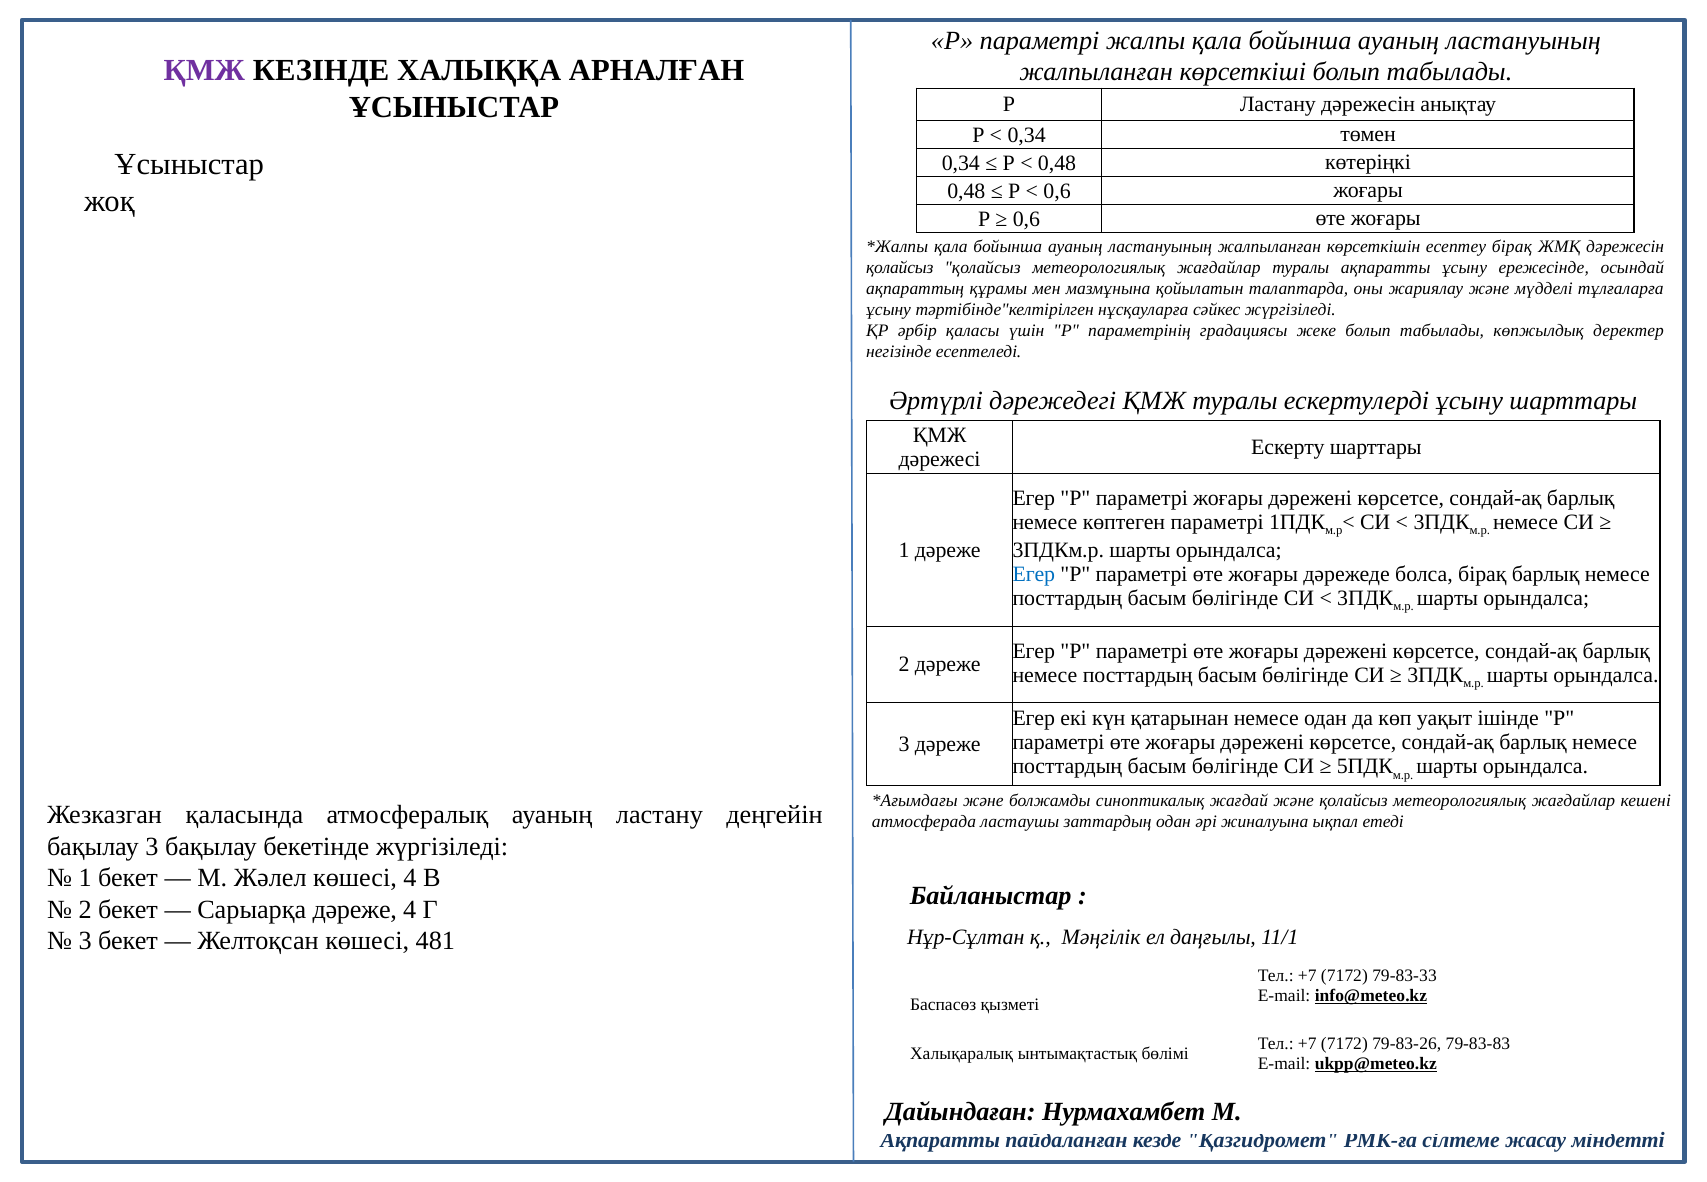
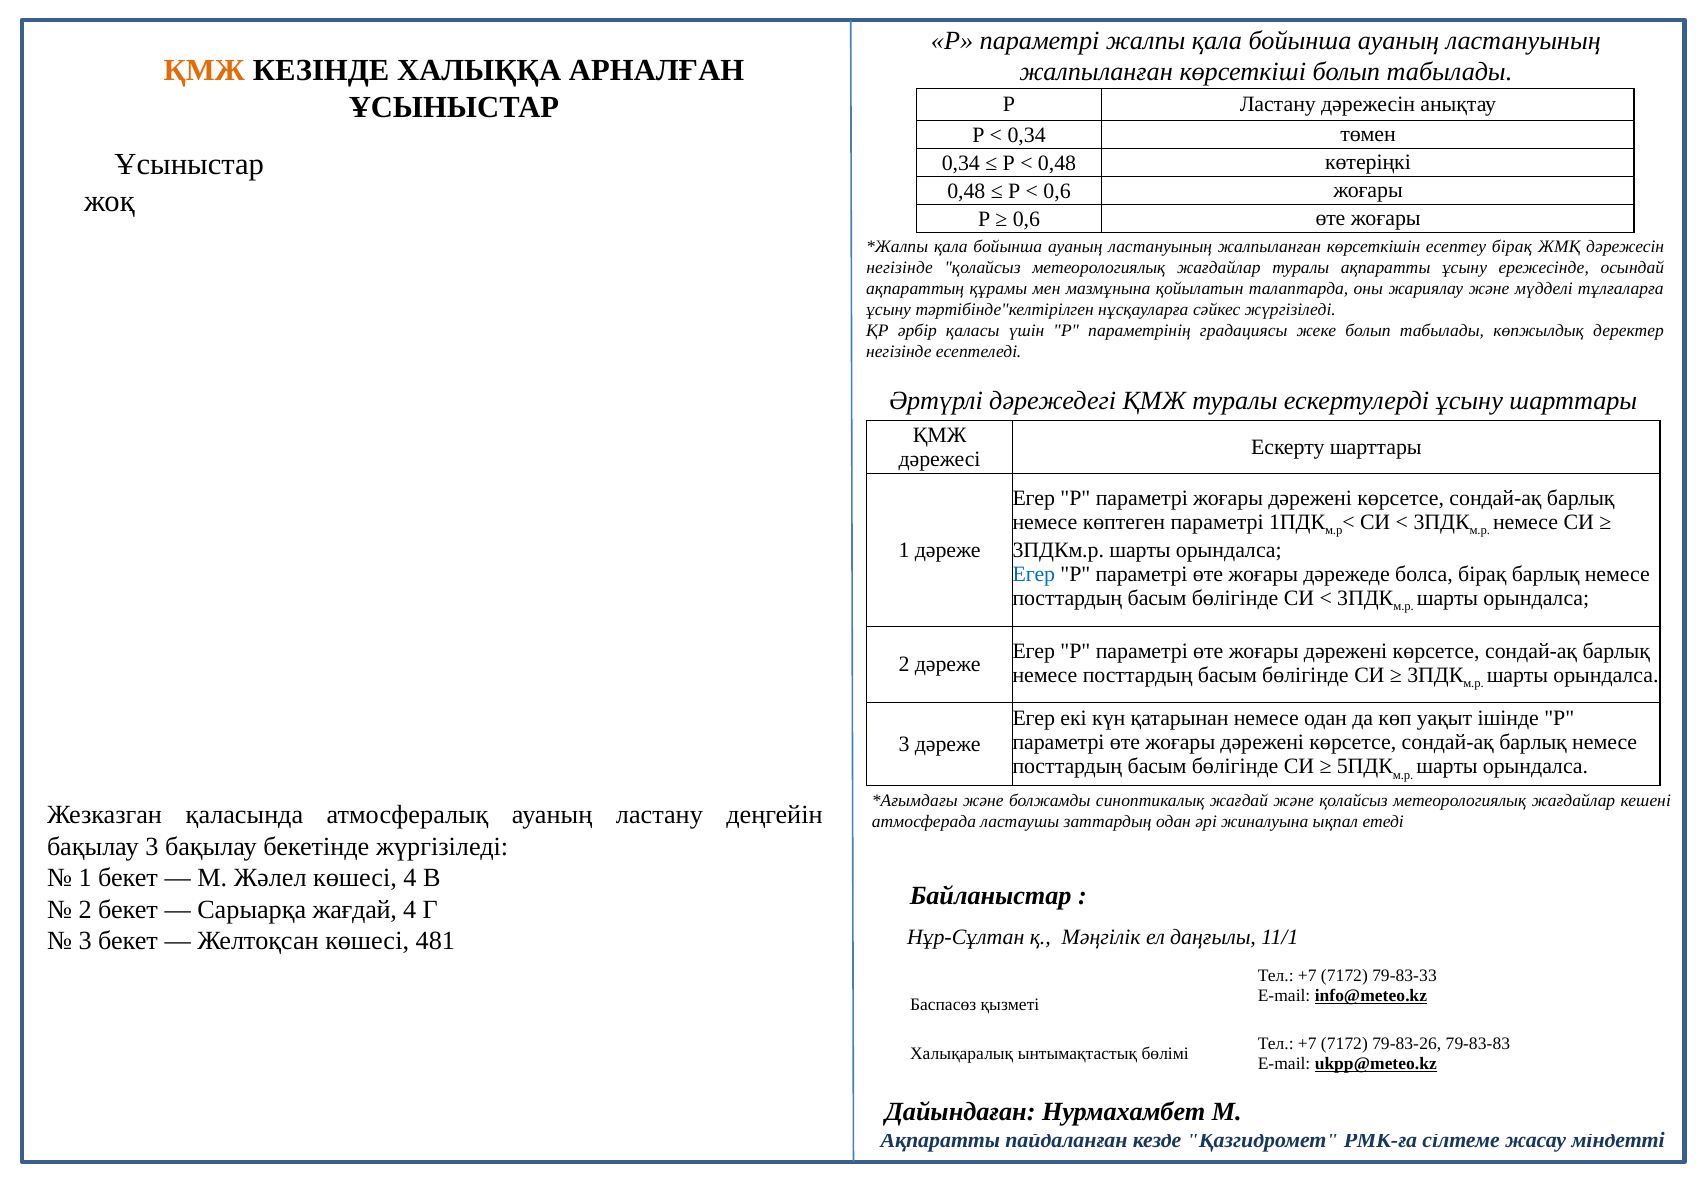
ҚМЖ at (204, 71) colour: purple -> orange
қолайсыз at (900, 267): қолайсыз -> негізінде
Сарыарқа дәреже: дәреже -> жағдай
